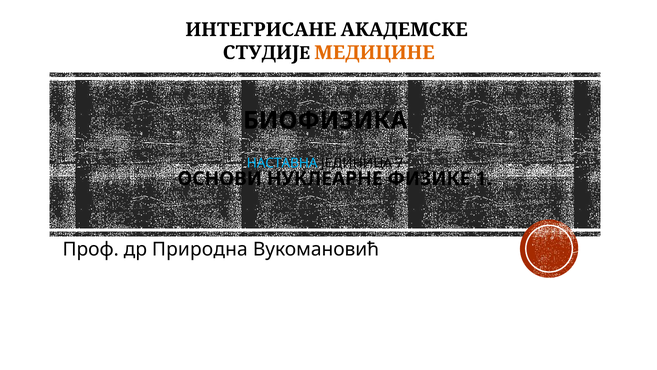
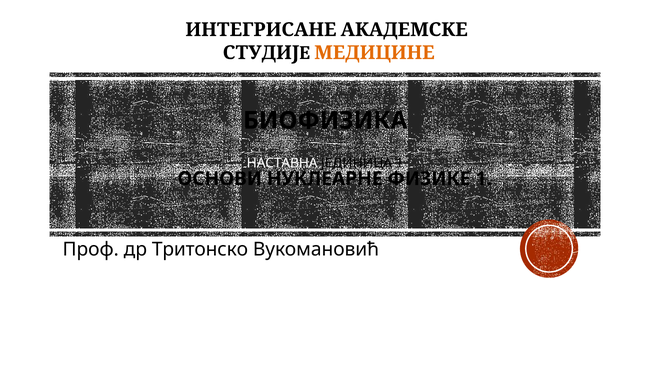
НАСТАВНА colour: light blue -> white
ЈЕДИНИЦА 7: 7 -> 1
Природна: Природна -> Тритонско
